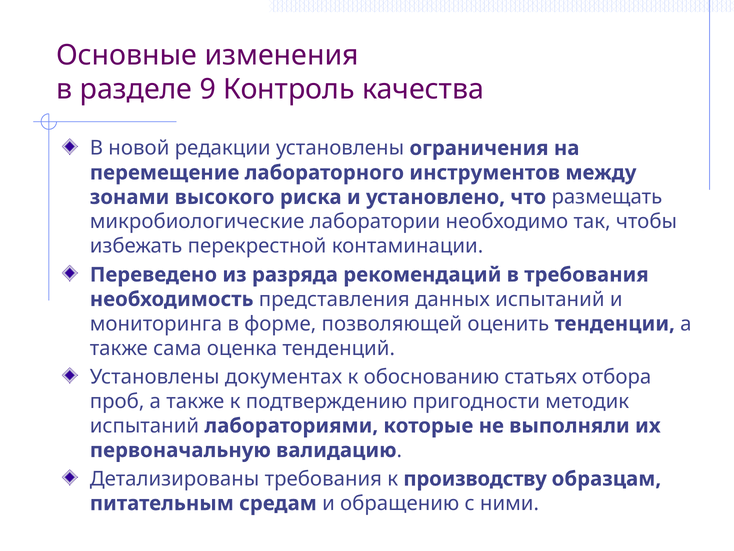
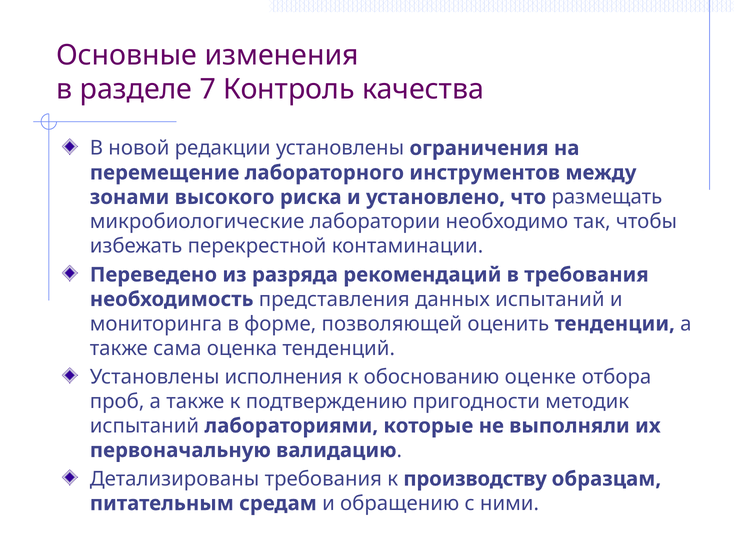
9: 9 -> 7
документах: документах -> исполнения
статьях: статьях -> оценке
